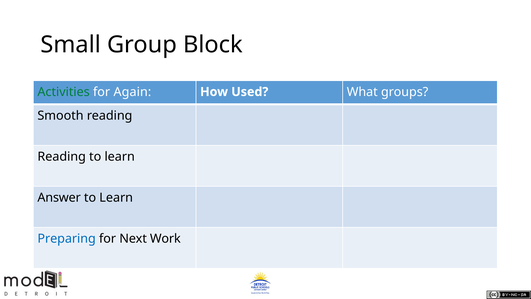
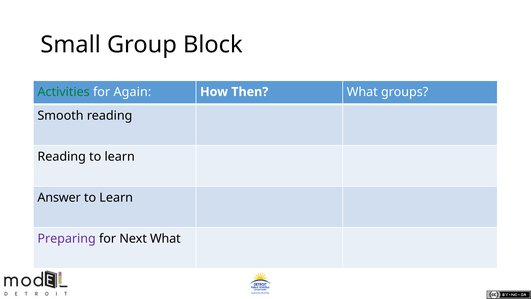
Used: Used -> Then
Preparing colour: blue -> purple
Next Work: Work -> What
